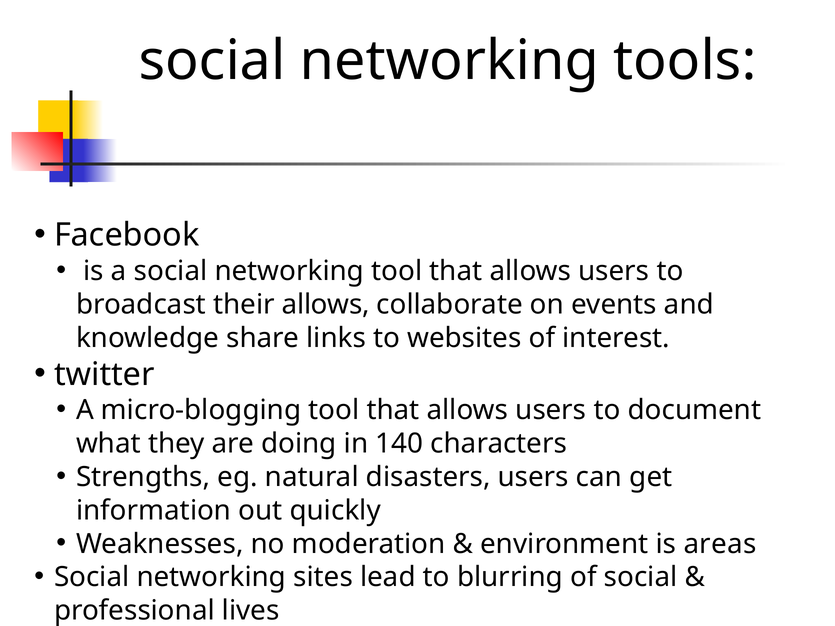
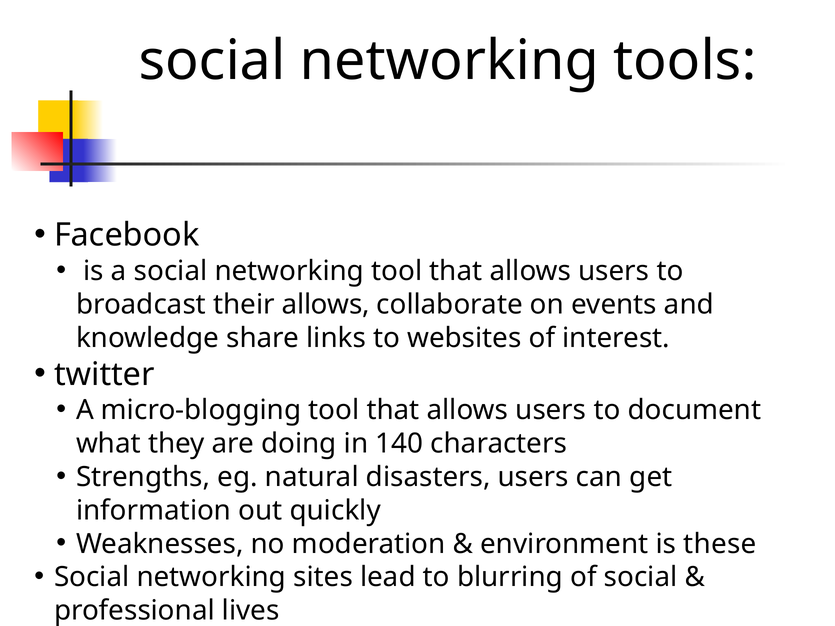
areas: areas -> these
